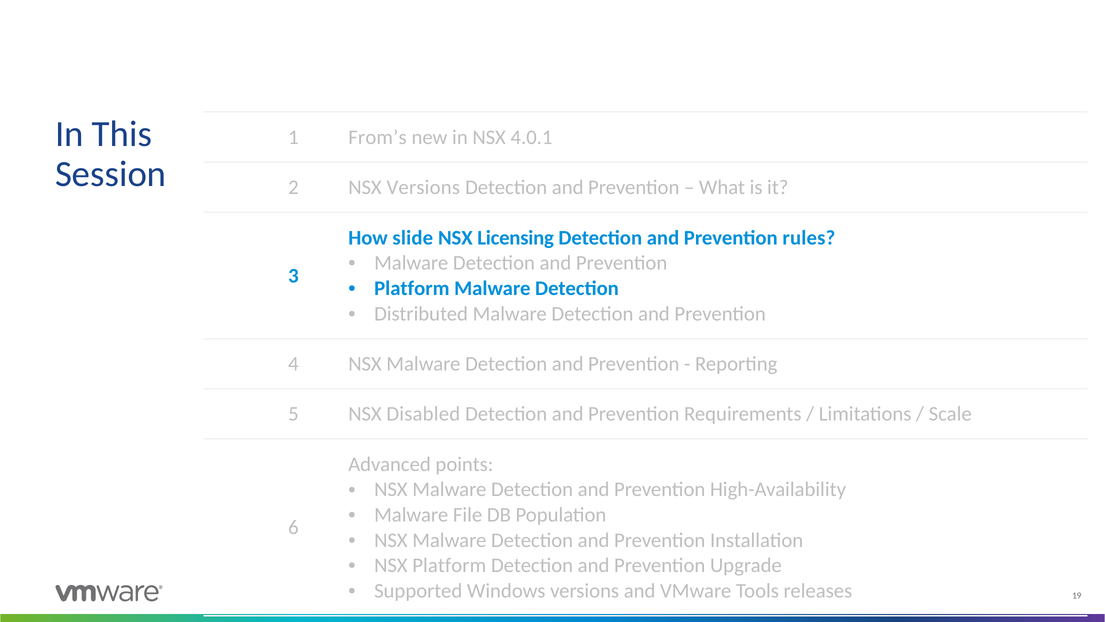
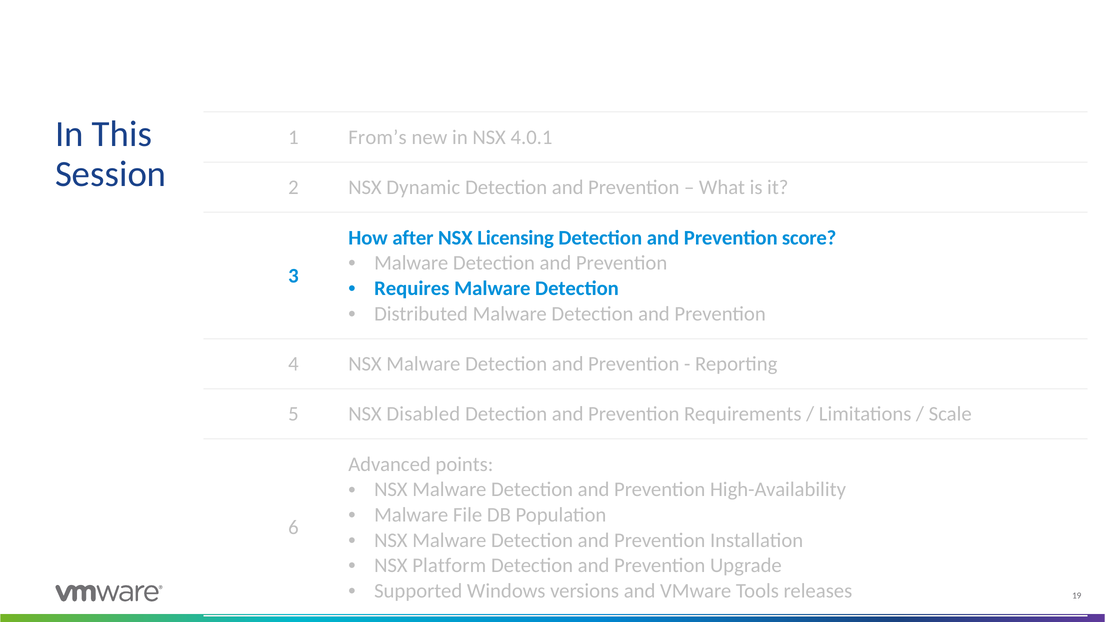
NSX Versions: Versions -> Dynamic
slide: slide -> after
rules: rules -> score
Platform at (412, 288): Platform -> Requires
